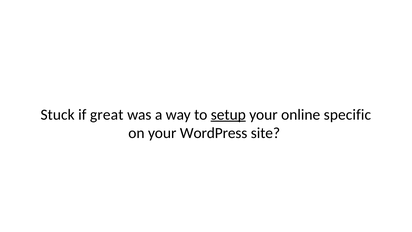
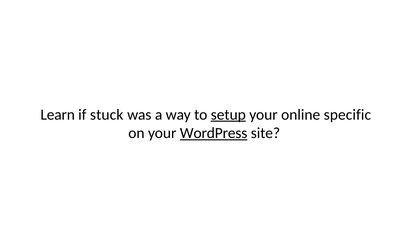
Stuck: Stuck -> Learn
great: great -> stuck
WordPress underline: none -> present
